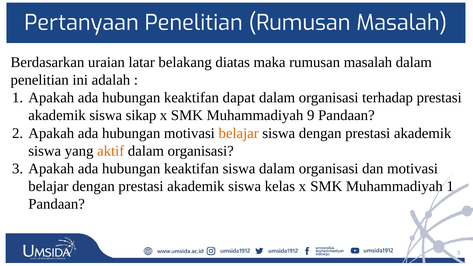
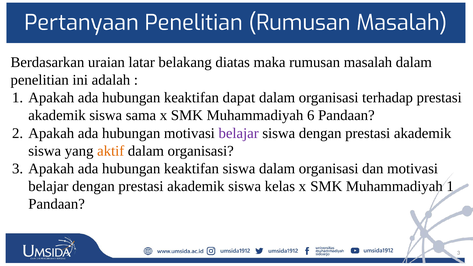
sikap: sikap -> sama
9: 9 -> 6
belajar at (239, 133) colour: orange -> purple
